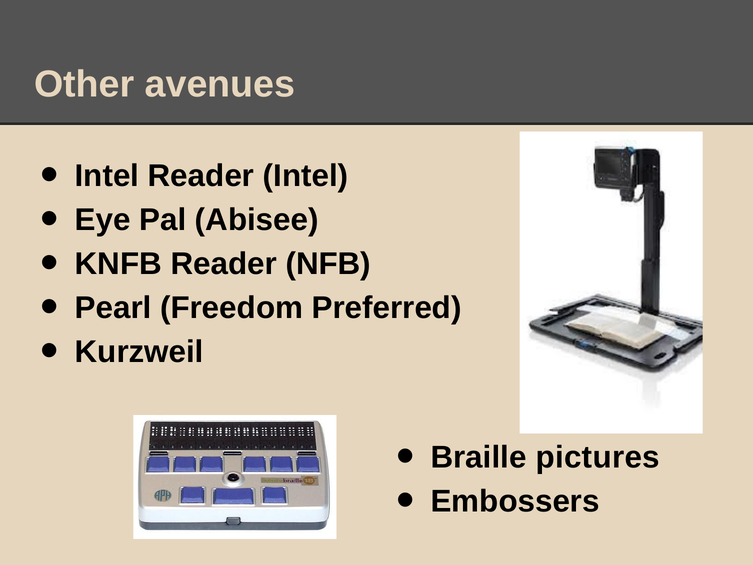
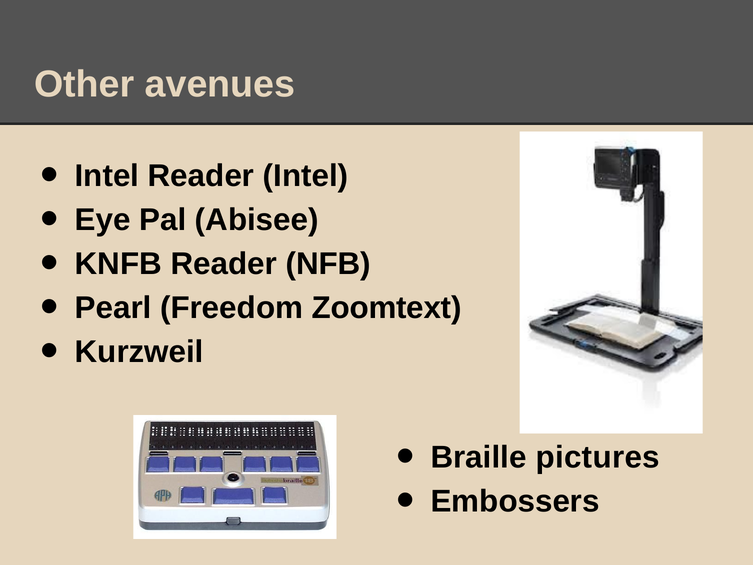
Preferred: Preferred -> Zoomtext
